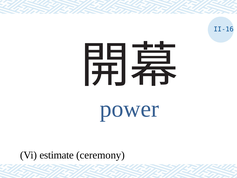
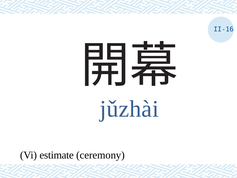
power: power -> jǔzhài
